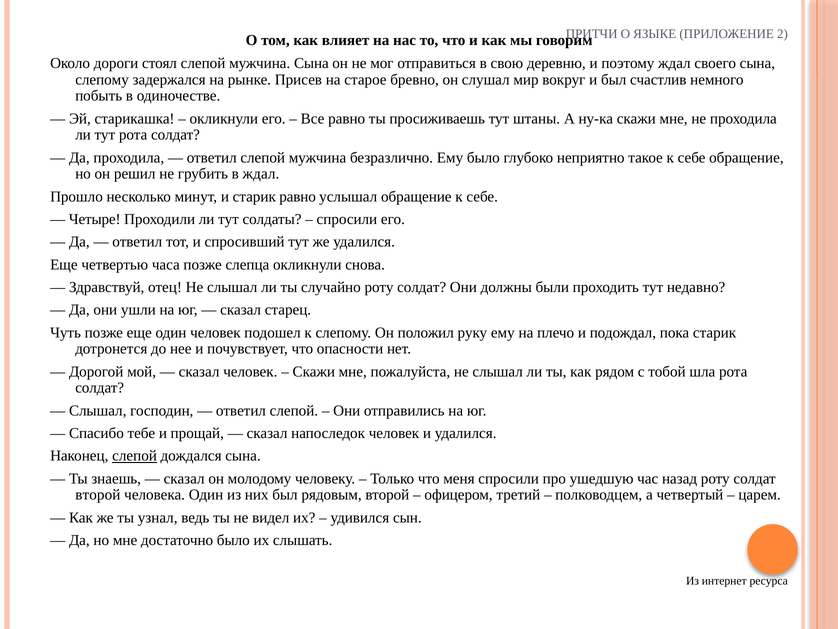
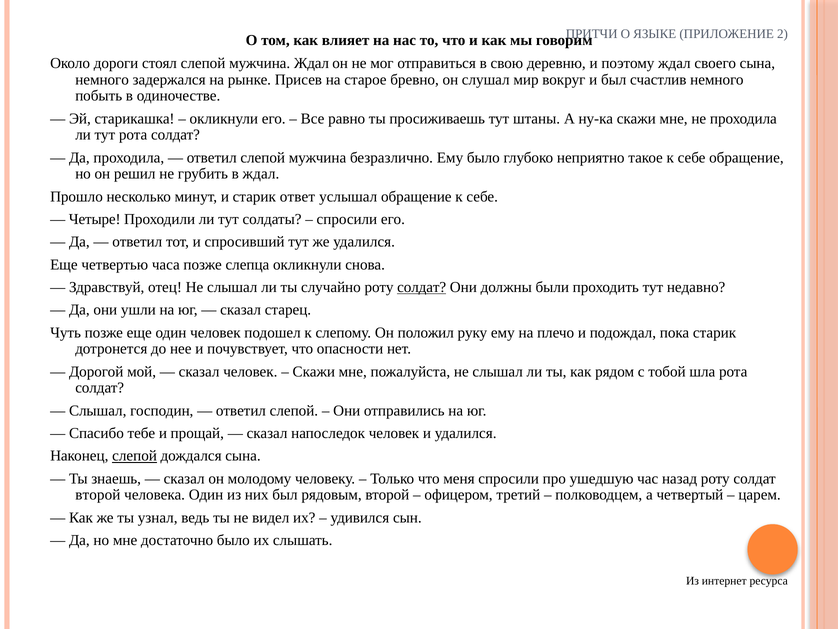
мужчина Сына: Сына -> Ждал
слепому at (102, 79): слепому -> немного
старик равно: равно -> ответ
солдат at (422, 287) underline: none -> present
